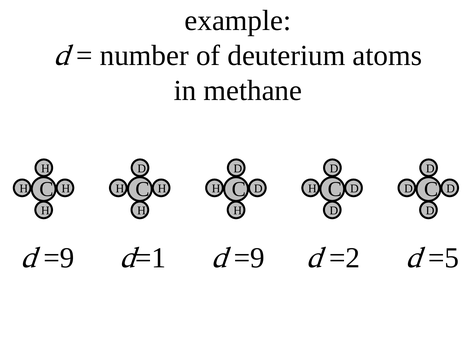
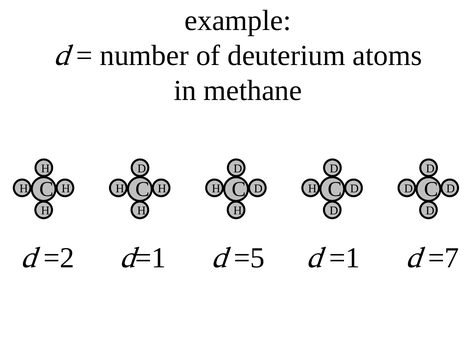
=9 at (59, 258): =9 -> =2
=9 at (249, 258): =9 -> =5
=2 at (345, 258): =2 -> =1
=5: =5 -> =7
